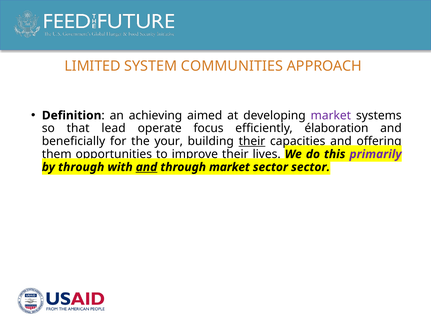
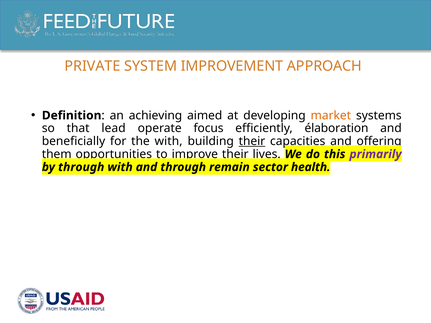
LIMITED: LIMITED -> PRIVATE
COMMUNITIES: COMMUNITIES -> IMPROVEMENT
market at (331, 116) colour: purple -> orange
the your: your -> with
and at (147, 167) underline: present -> none
through market: market -> remain
sector sector: sector -> health
